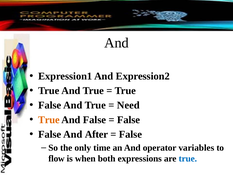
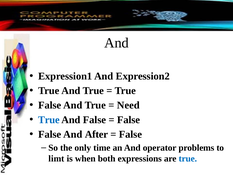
True at (49, 120) colour: orange -> blue
variables: variables -> problems
flow: flow -> limt
